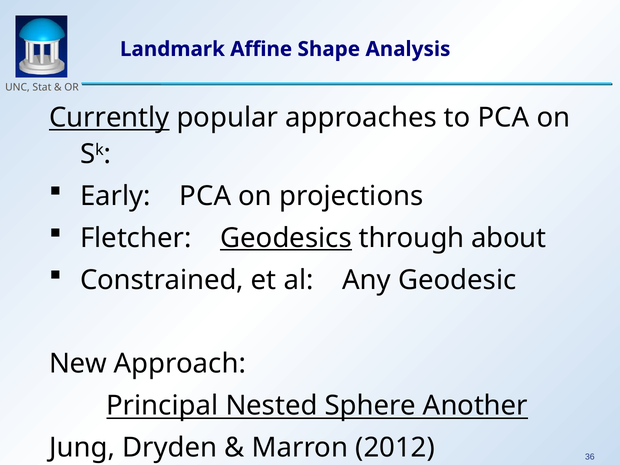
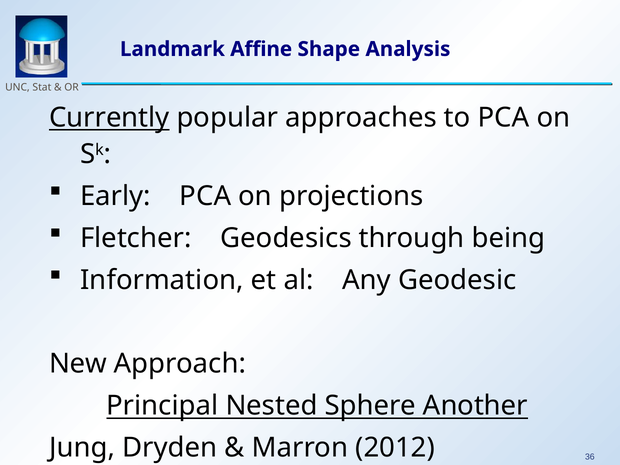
Geodesics underline: present -> none
about: about -> being
Constrained: Constrained -> Information
